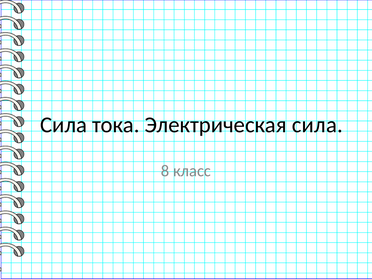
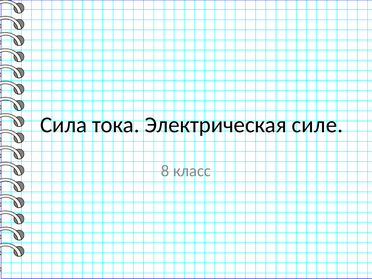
Электрическая сила: сила -> силе
